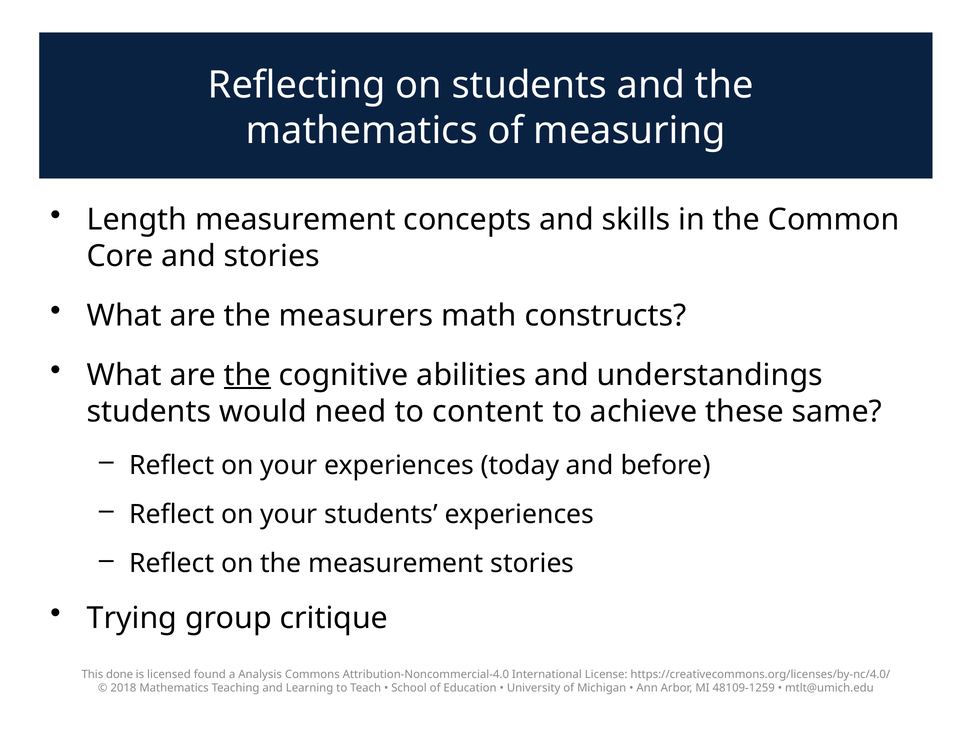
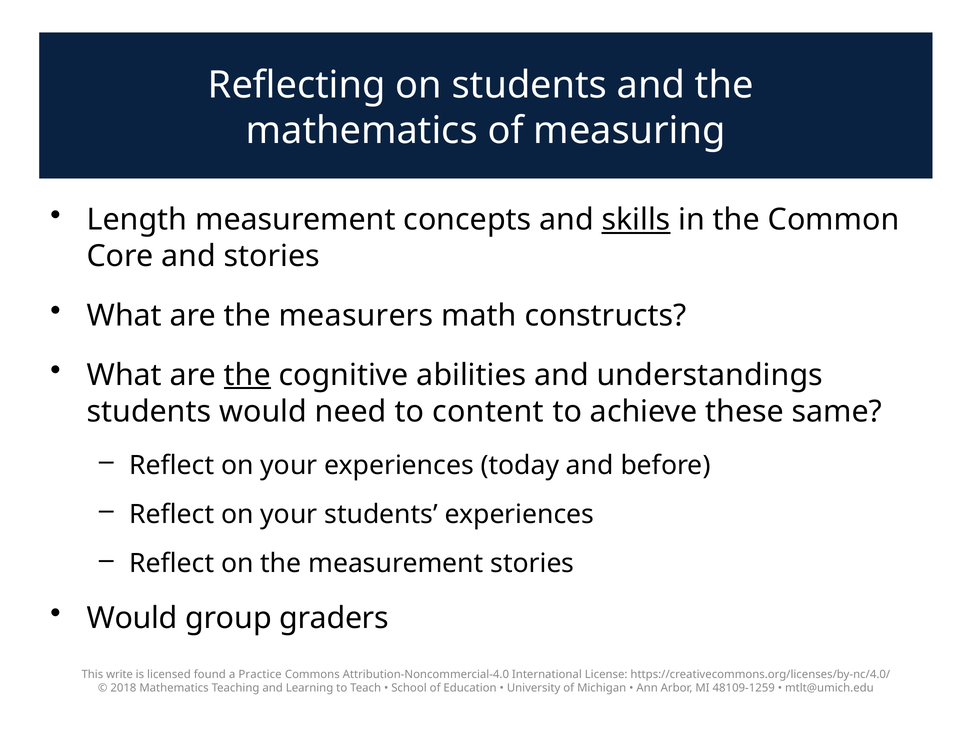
skills underline: none -> present
Trying at (132, 618): Trying -> Would
critique: critique -> graders
done: done -> write
Analysis: Analysis -> Practice
